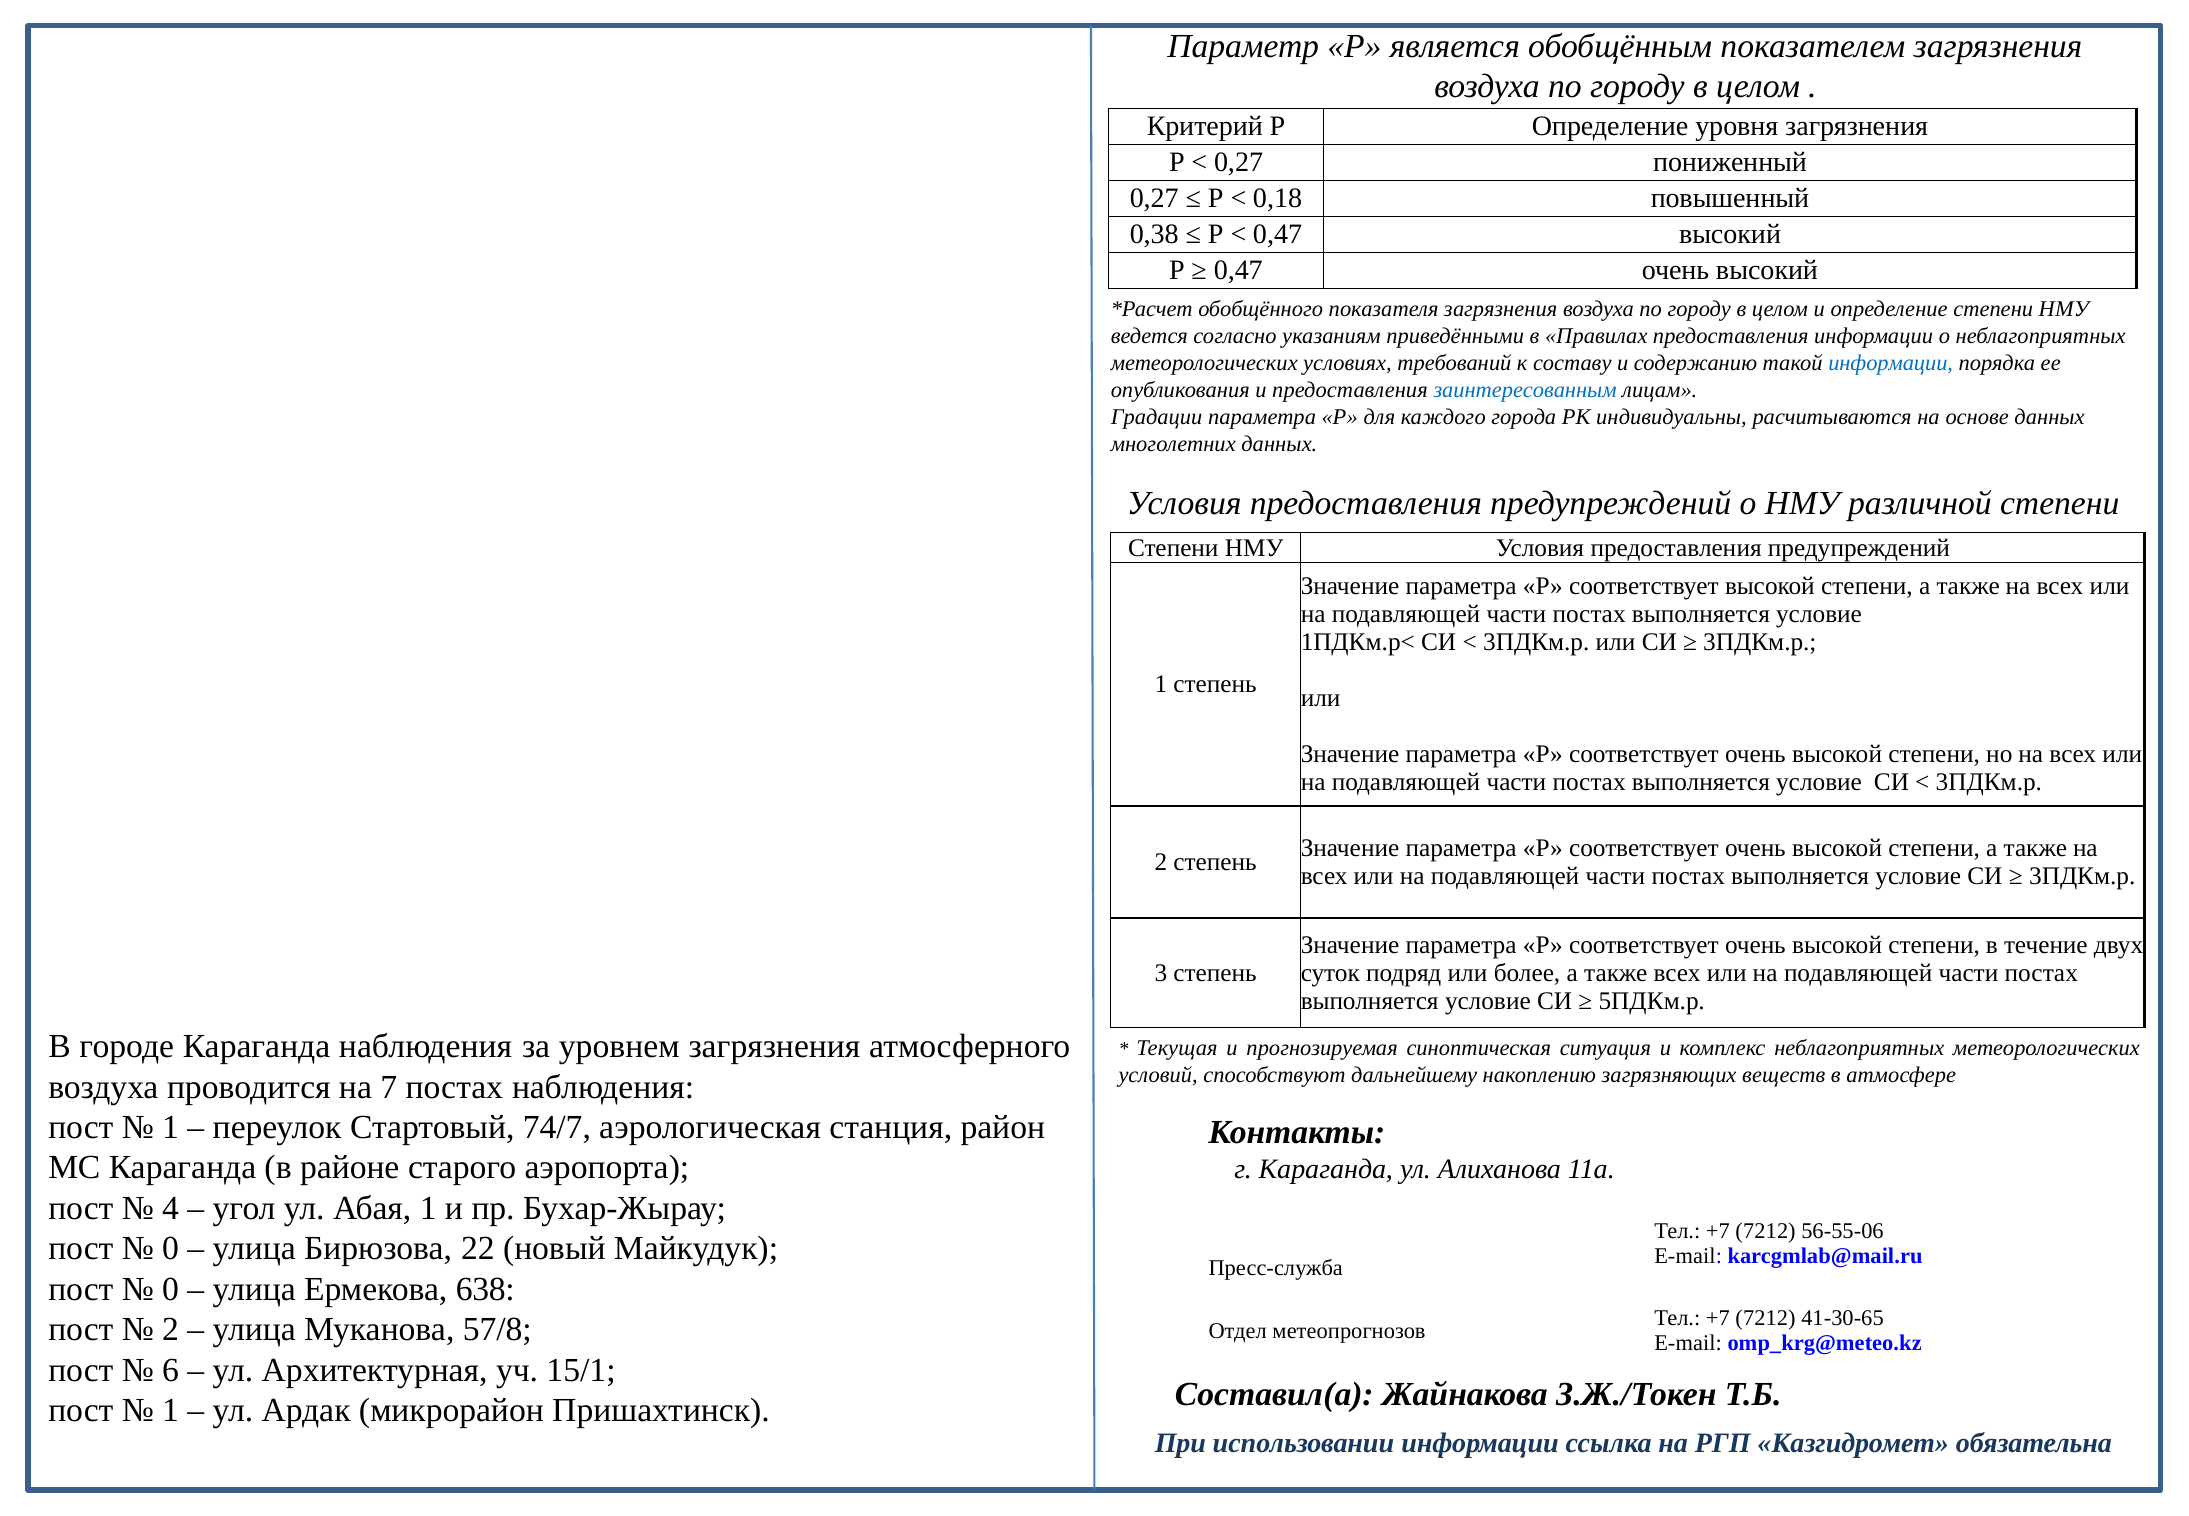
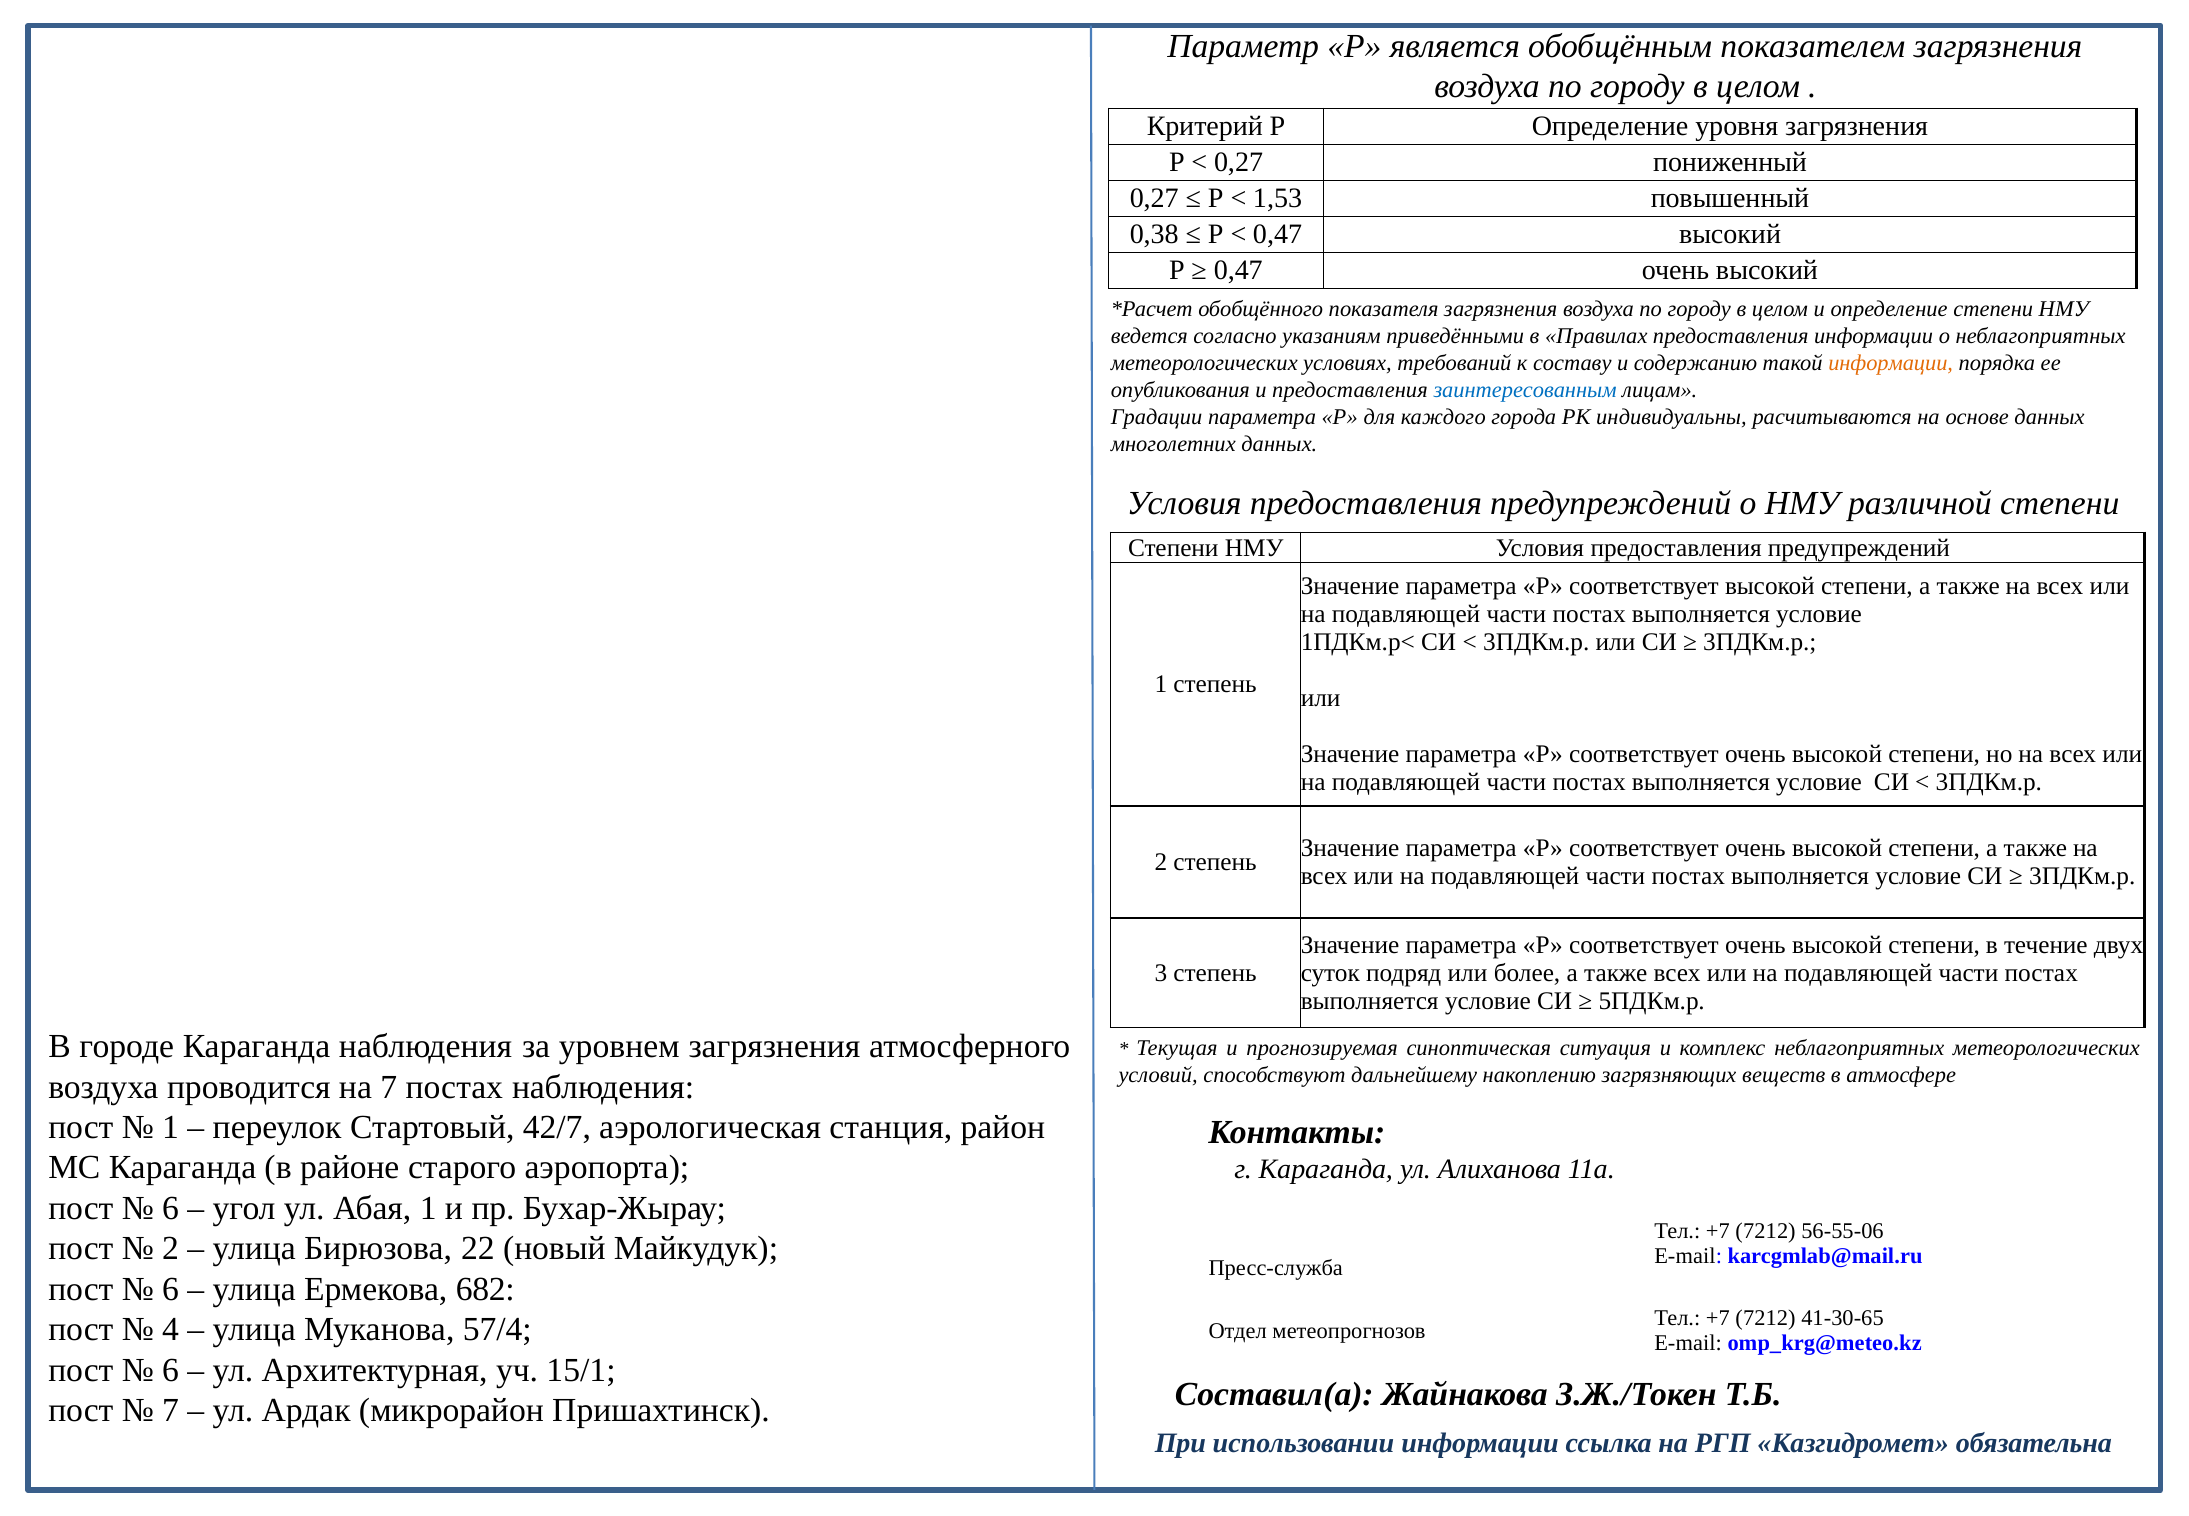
0,18: 0,18 -> 1,53
информации at (1891, 363) colour: blue -> orange
74/7: 74/7 -> 42/7
4 at (171, 1208): 4 -> 6
0 at (171, 1248): 0 -> 2
0 at (171, 1289): 0 -> 6
638: 638 -> 682
2 at (171, 1329): 2 -> 4
57/8: 57/8 -> 57/4
1 at (171, 1410): 1 -> 7
